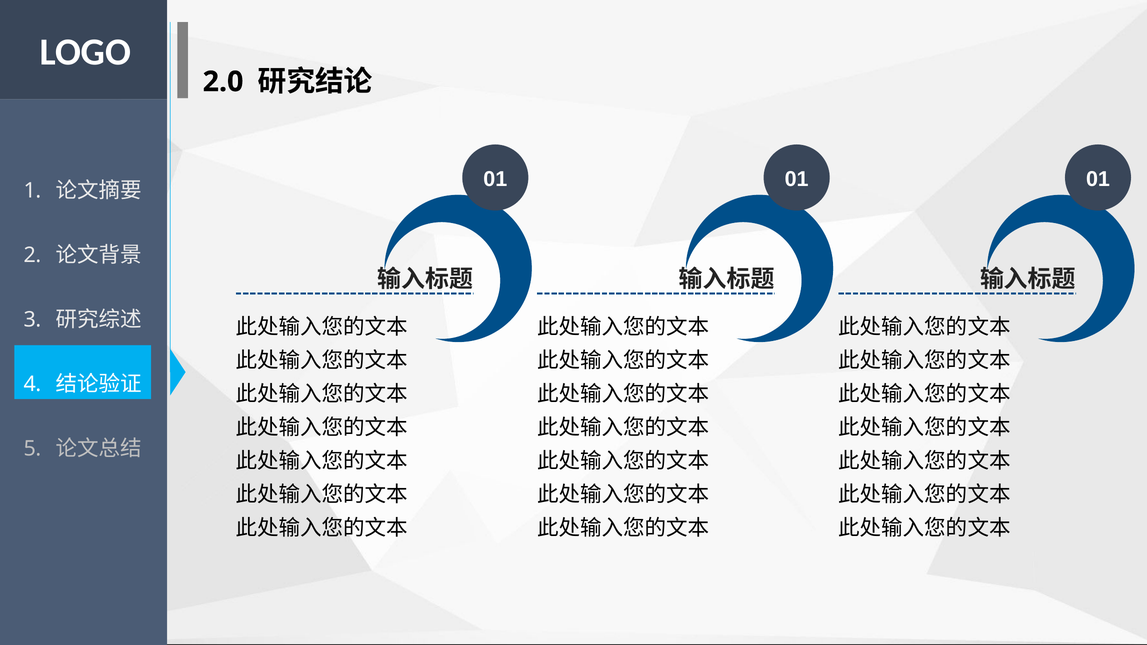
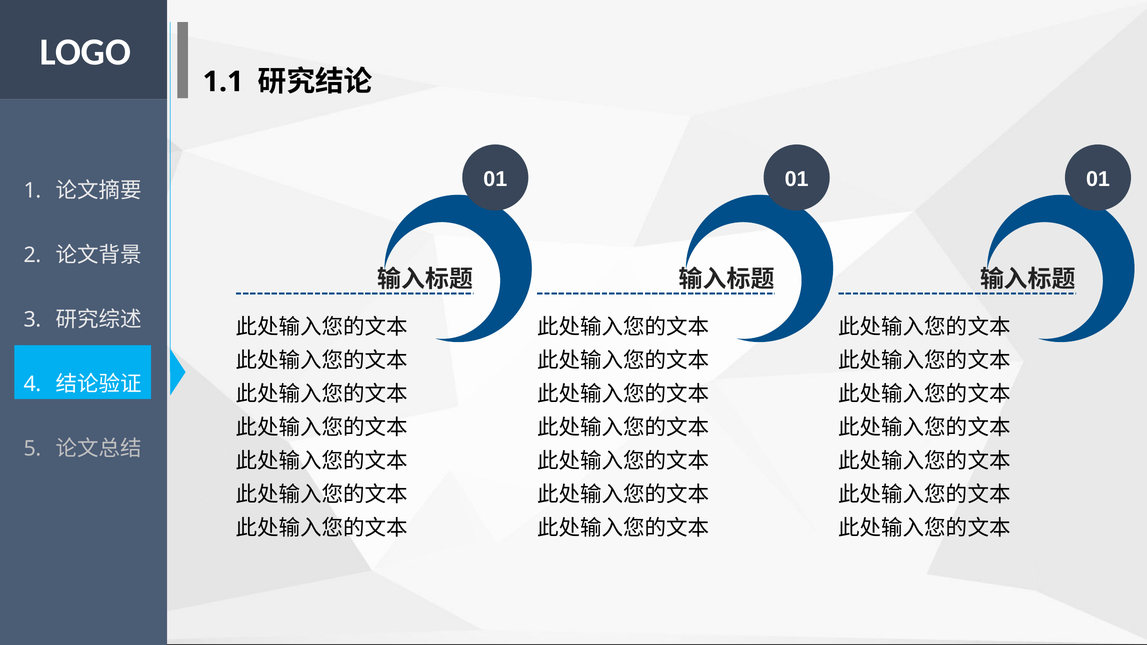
2.0: 2.0 -> 1.1
